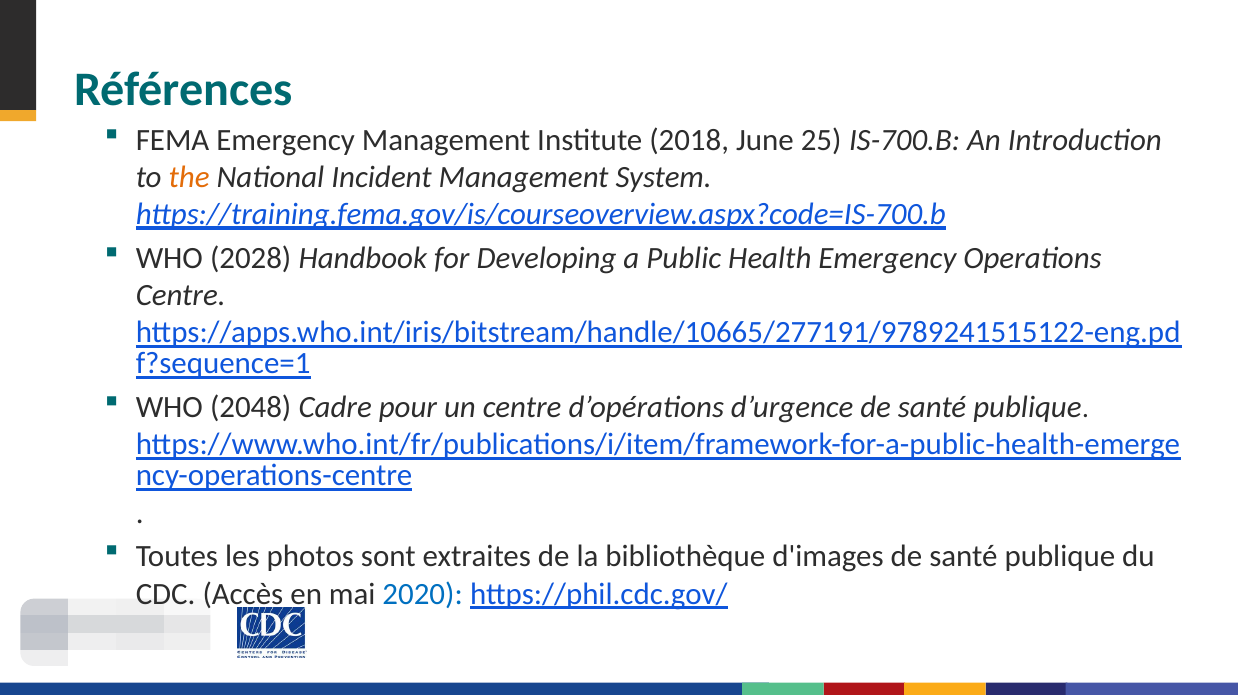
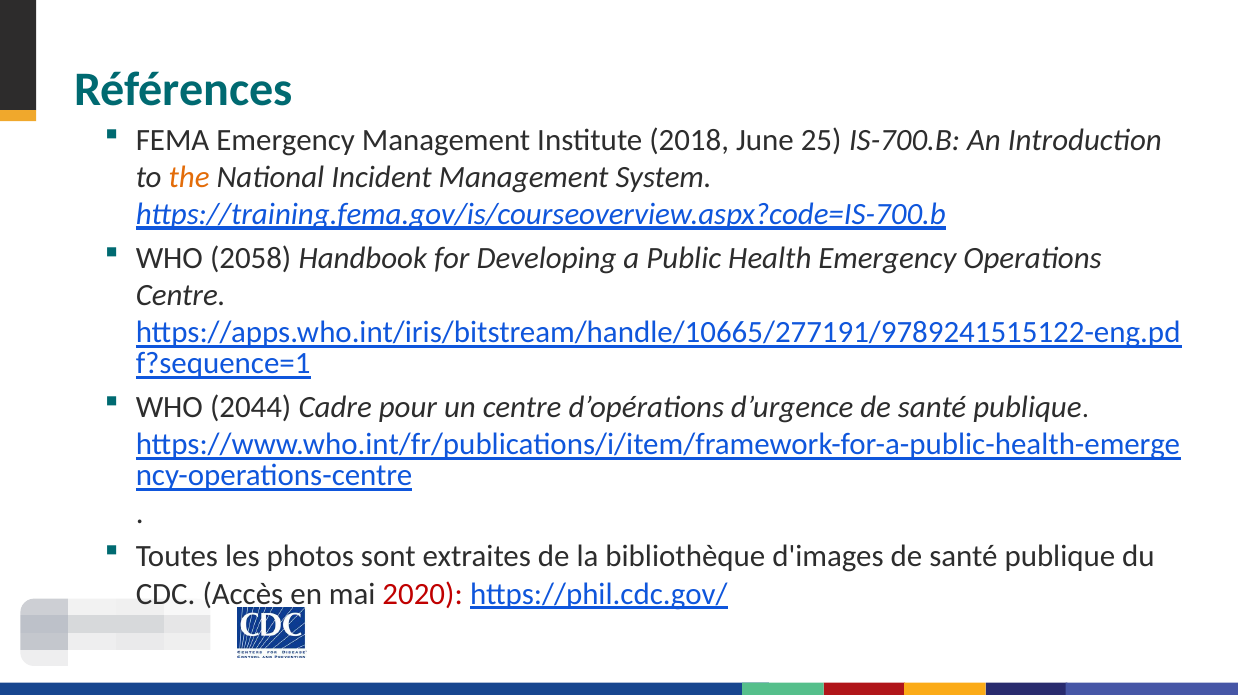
2028: 2028 -> 2058
2048: 2048 -> 2044
2020 colour: blue -> red
